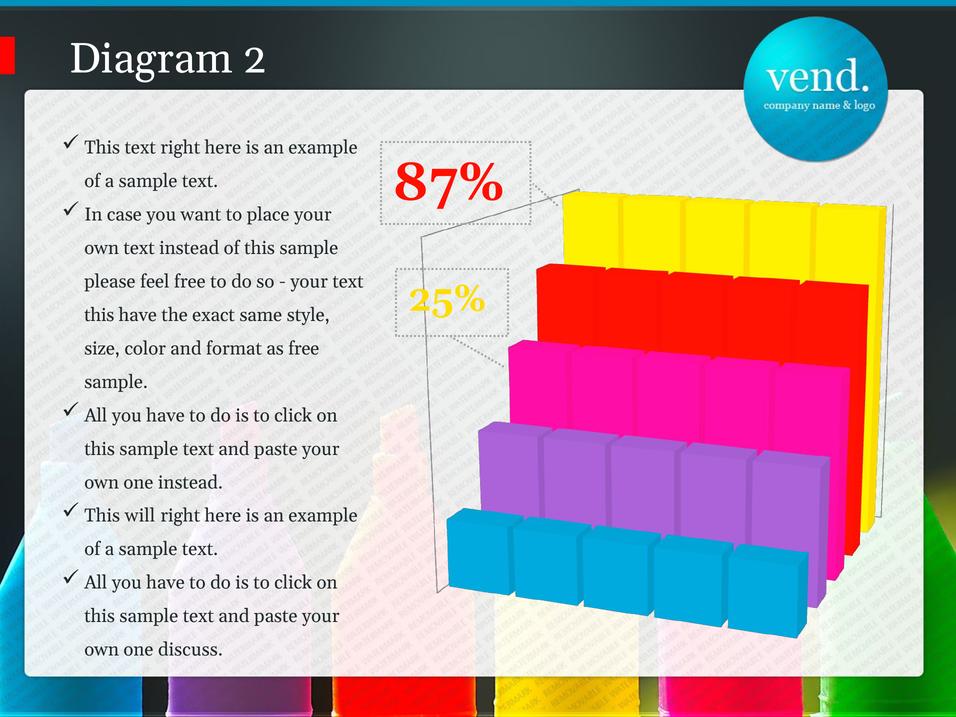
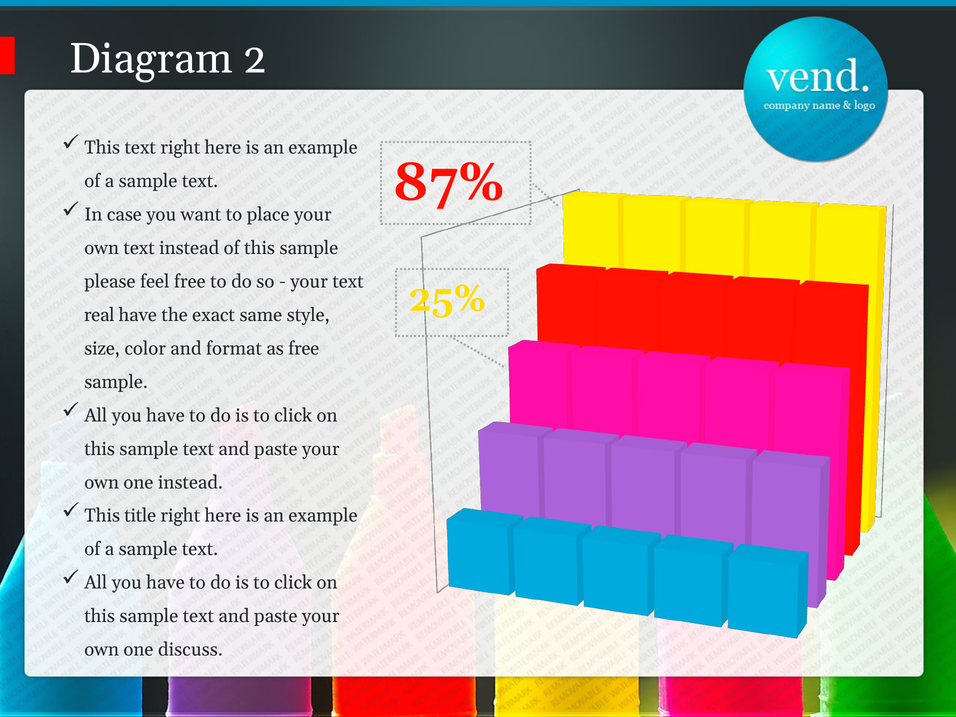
this at (99, 315): this -> real
will: will -> title
